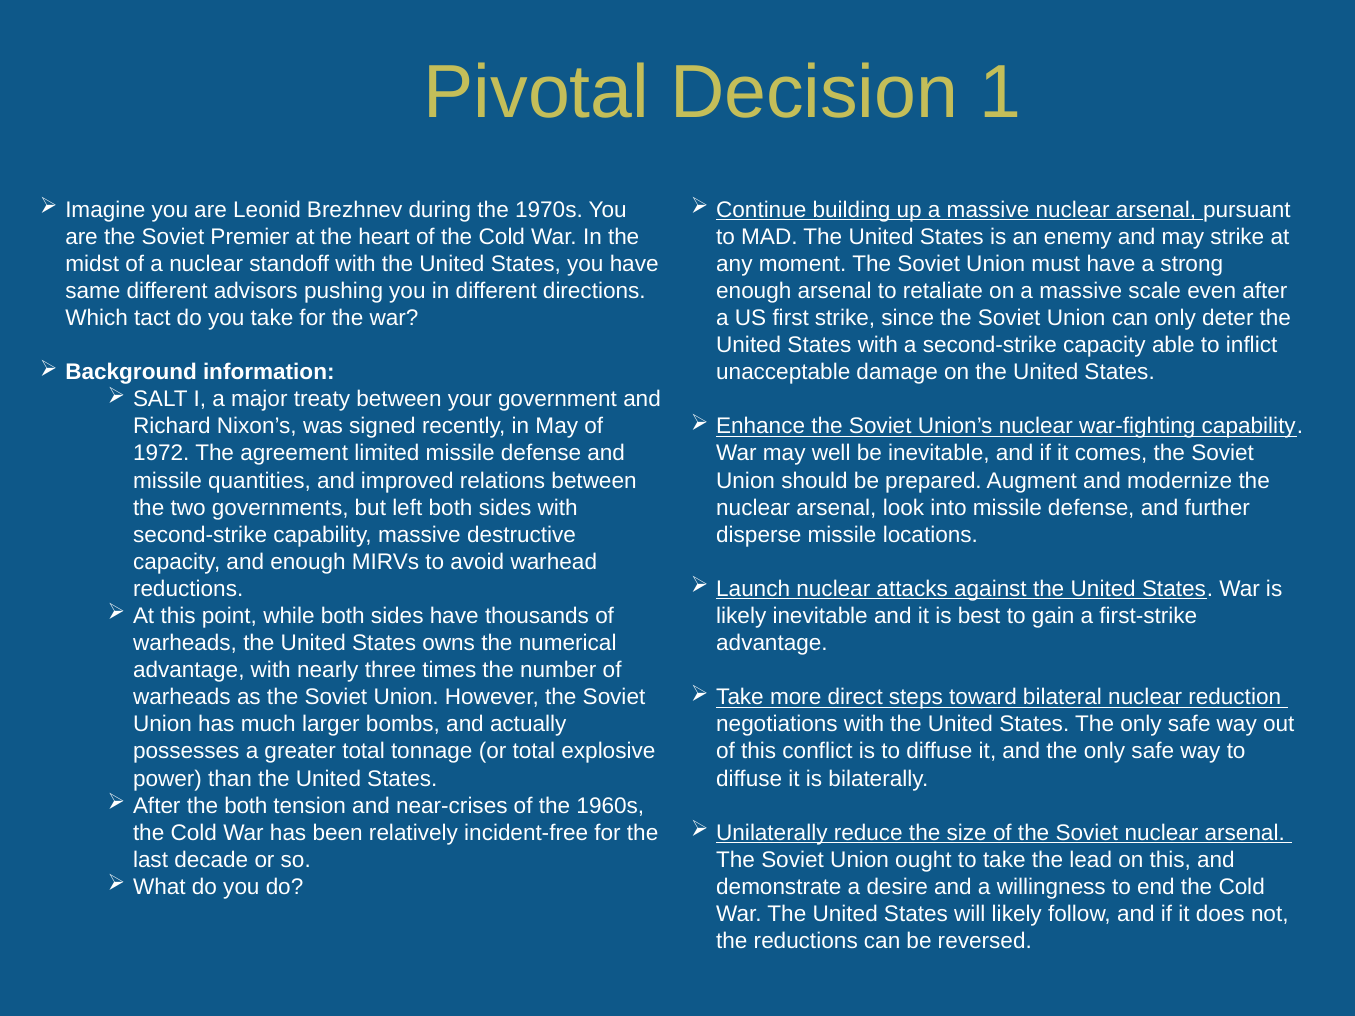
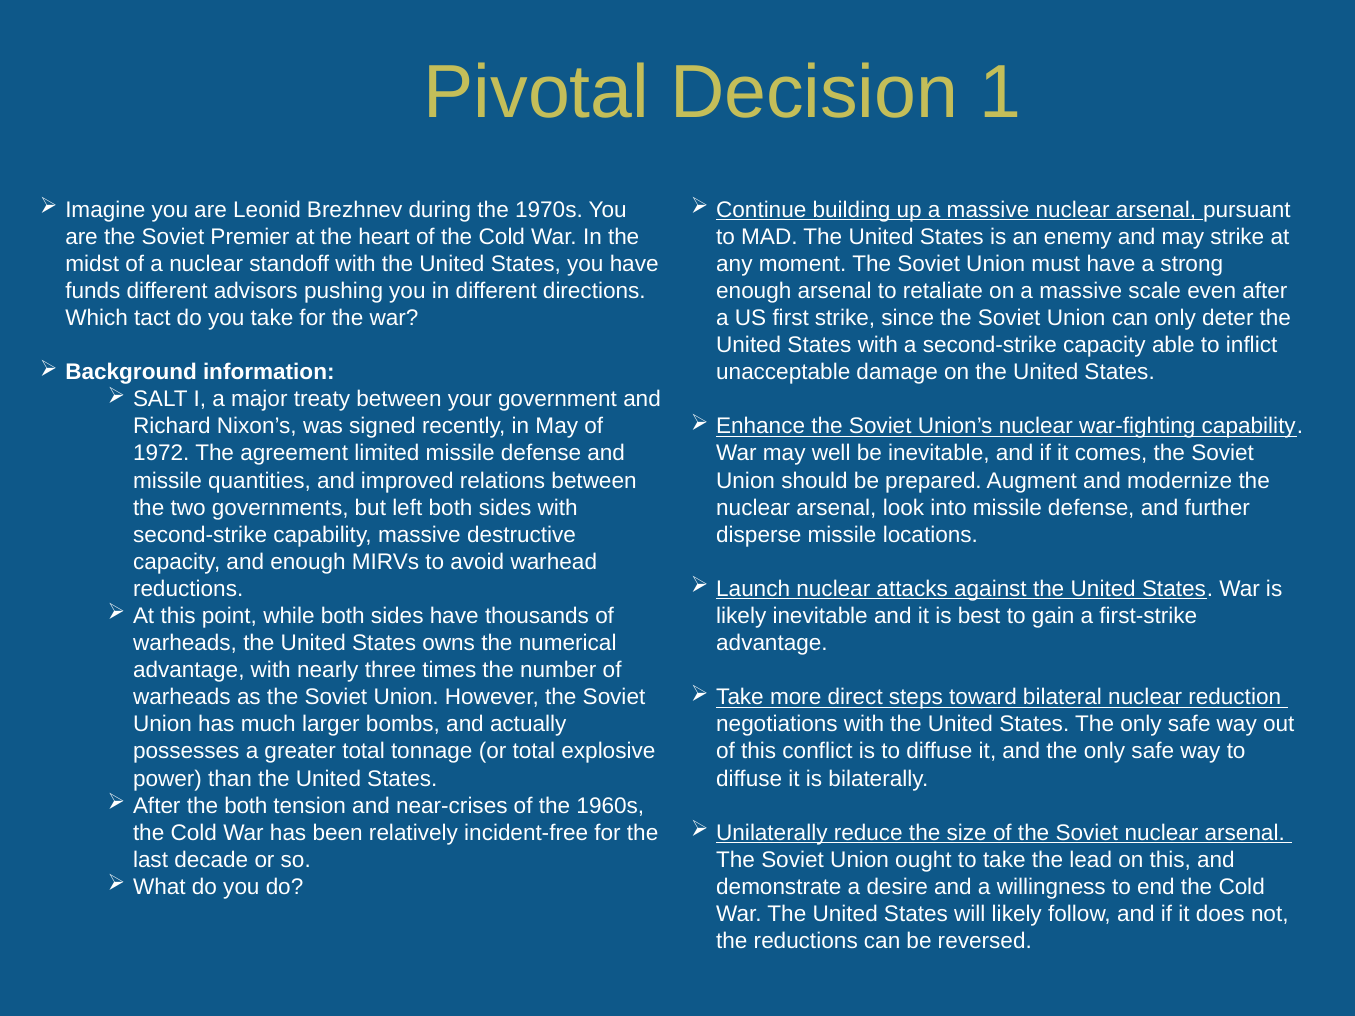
same: same -> funds
